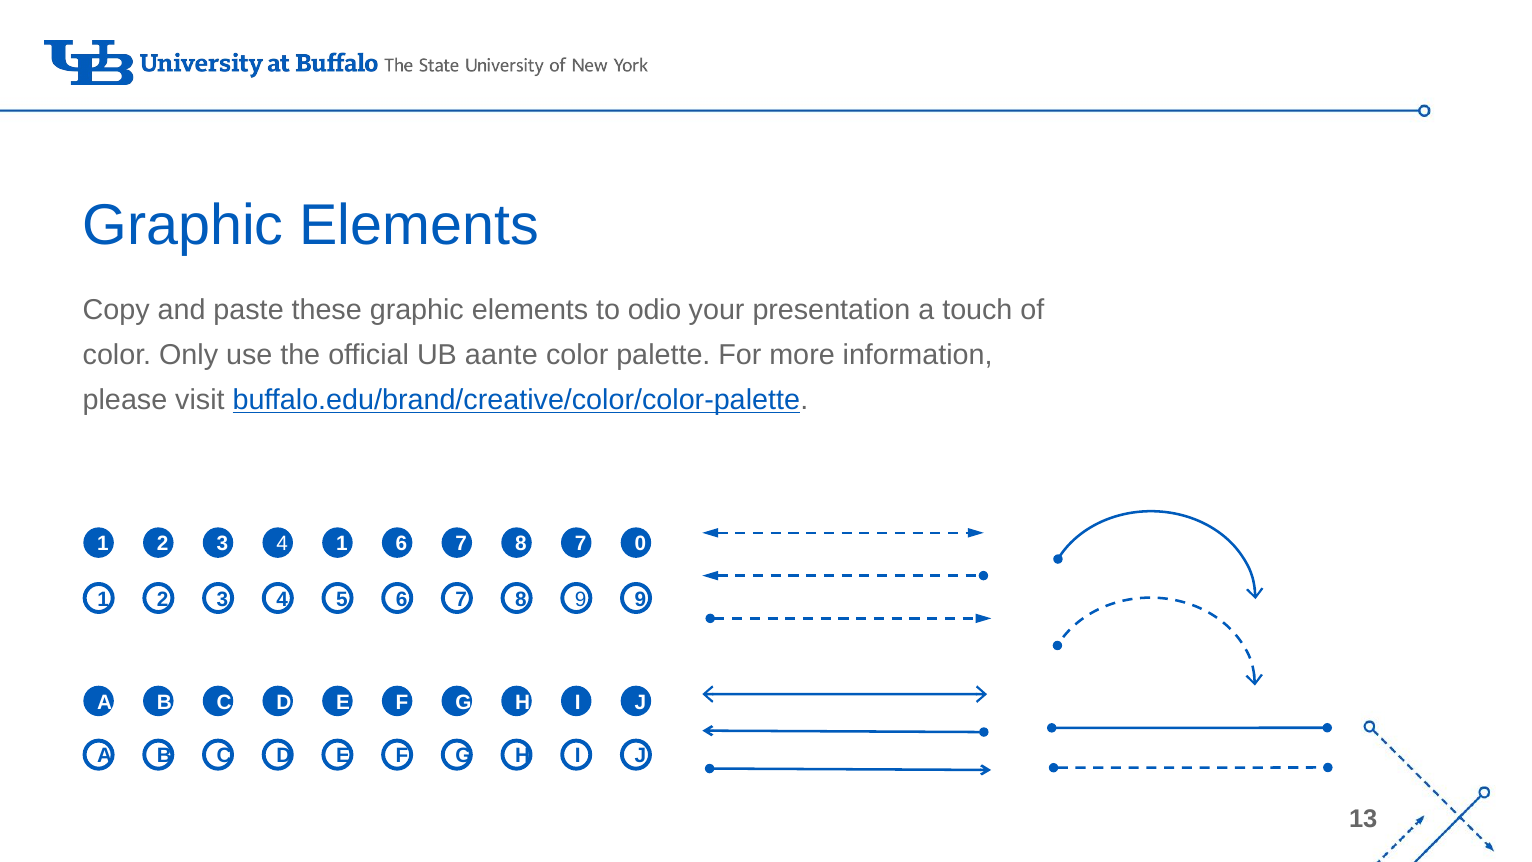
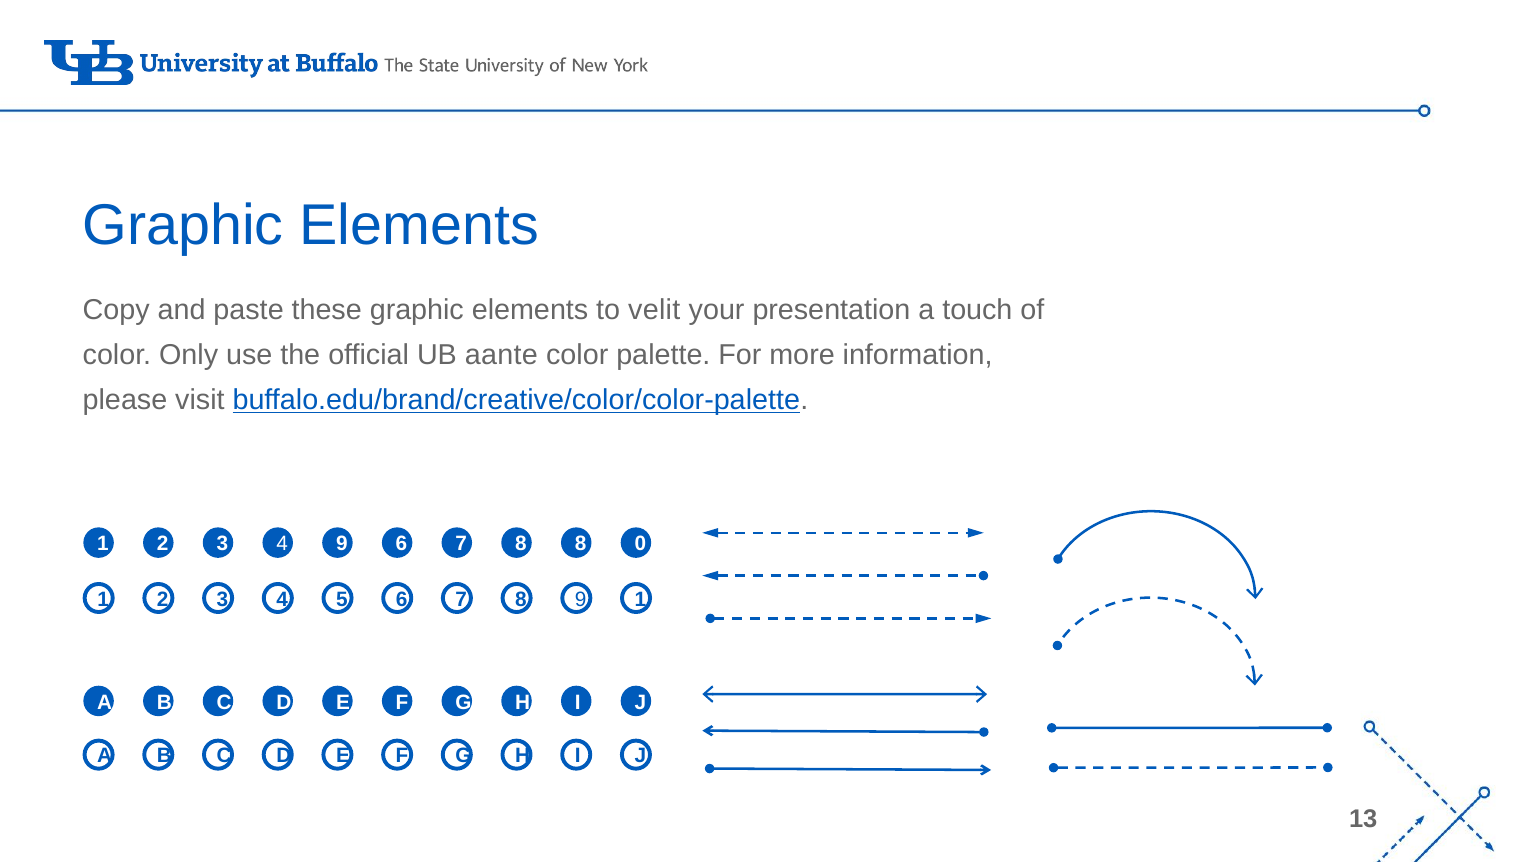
odio: odio -> velit
4 1: 1 -> 9
8 7: 7 -> 8
9 9: 9 -> 1
